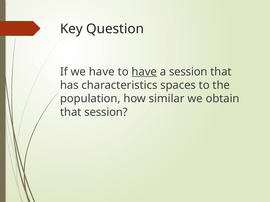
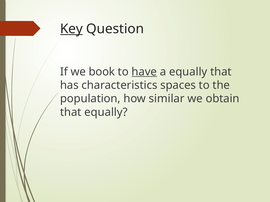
Key underline: none -> present
we have: have -> book
a session: session -> equally
that session: session -> equally
